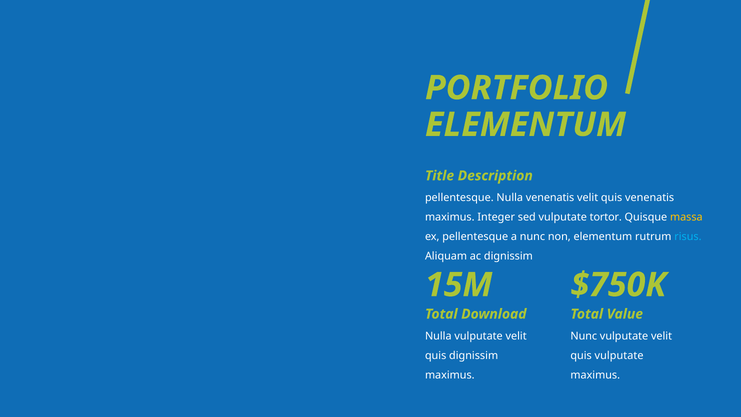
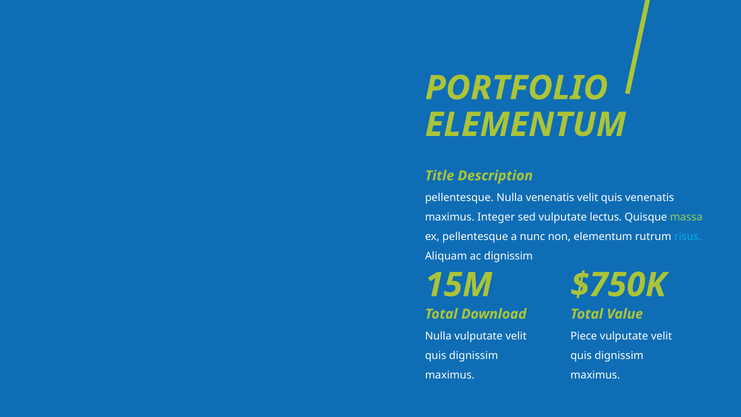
tortor: tortor -> lectus
massa colour: yellow -> light green
Nunc at (584, 336): Nunc -> Piece
vulputate at (619, 356): vulputate -> dignissim
